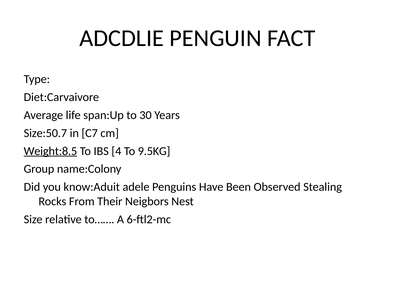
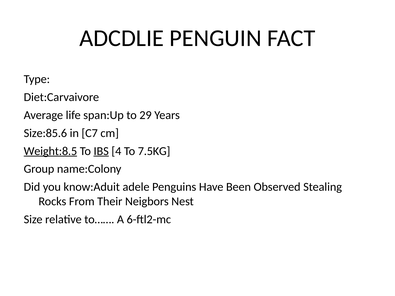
30: 30 -> 29
Size:50.7: Size:50.7 -> Size:85.6
IBS underline: none -> present
9.5KG: 9.5KG -> 7.5KG
